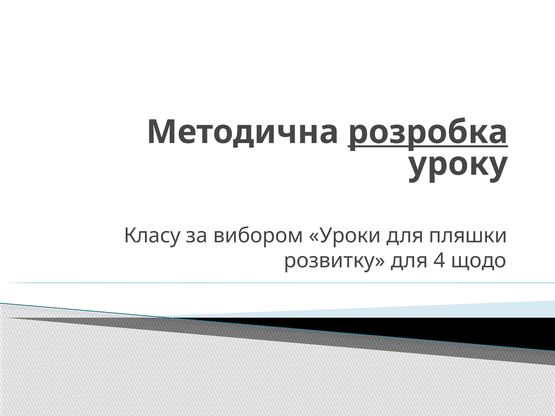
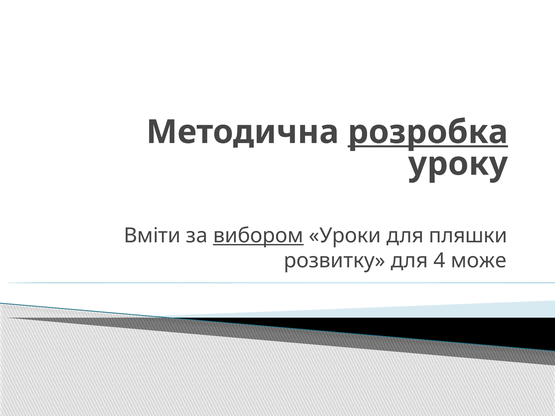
Класу: Класу -> Вміти
вибором underline: none -> present
щодо: щодо -> може
